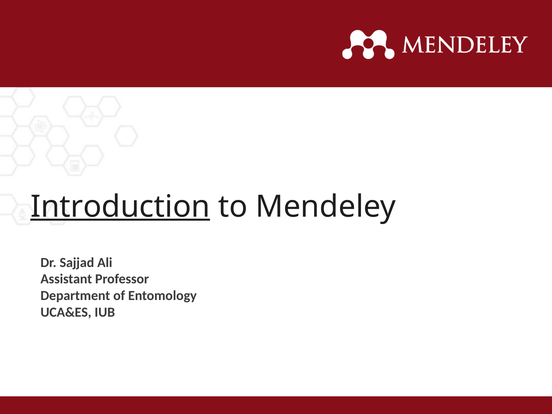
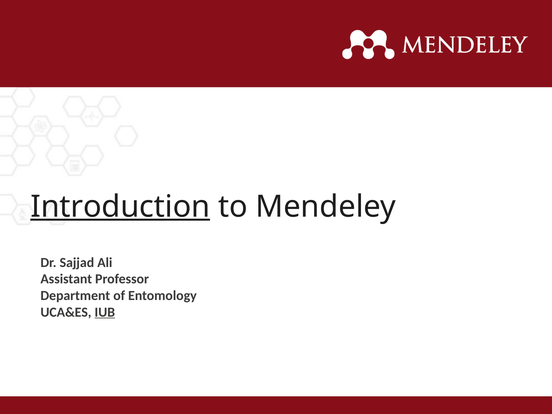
IUB underline: none -> present
